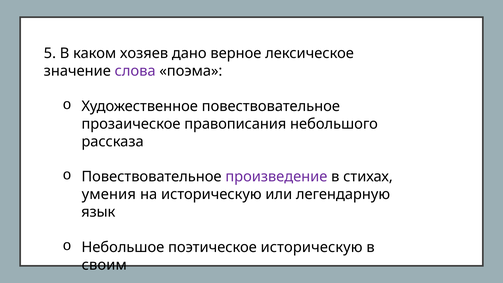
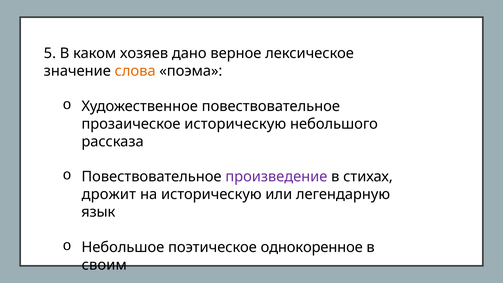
слова colour: purple -> orange
прозаическое правописания: правописания -> историческую
умения: умения -> дрожит
поэтическое историческую: историческую -> однокоренное
